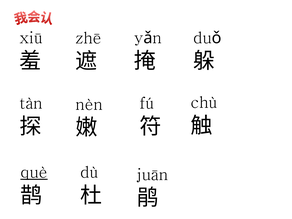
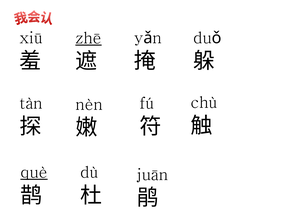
zhē underline: none -> present
